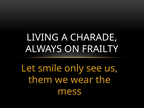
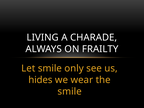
them: them -> hides
mess at (70, 91): mess -> smile
